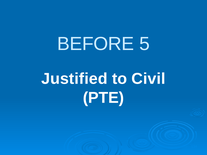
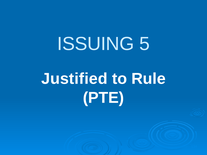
BEFORE: BEFORE -> ISSUING
Civil: Civil -> Rule
